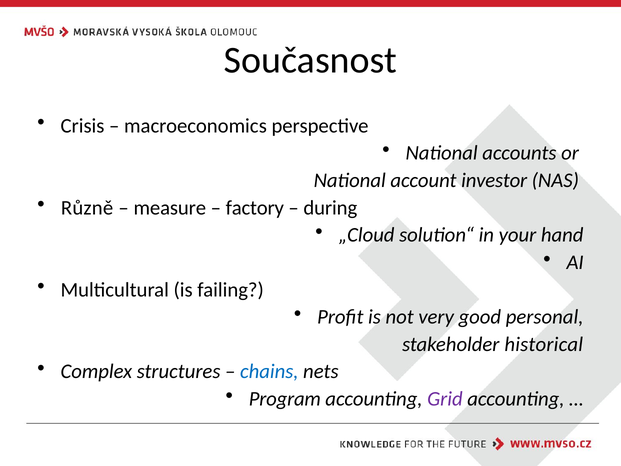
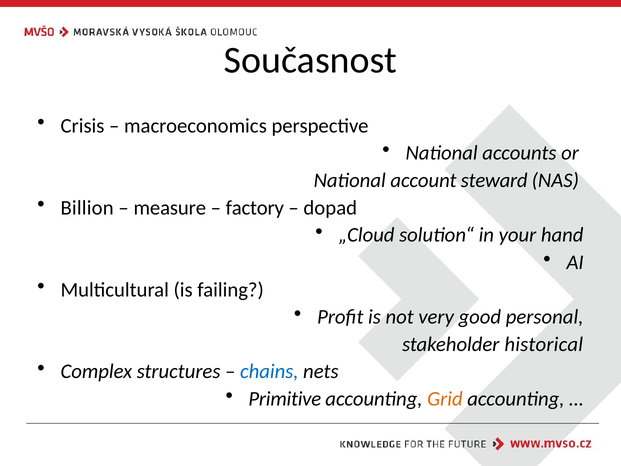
investor: investor -> steward
Různě: Různě -> Billion
during: during -> dopad
Program: Program -> Primitive
Grid colour: purple -> orange
